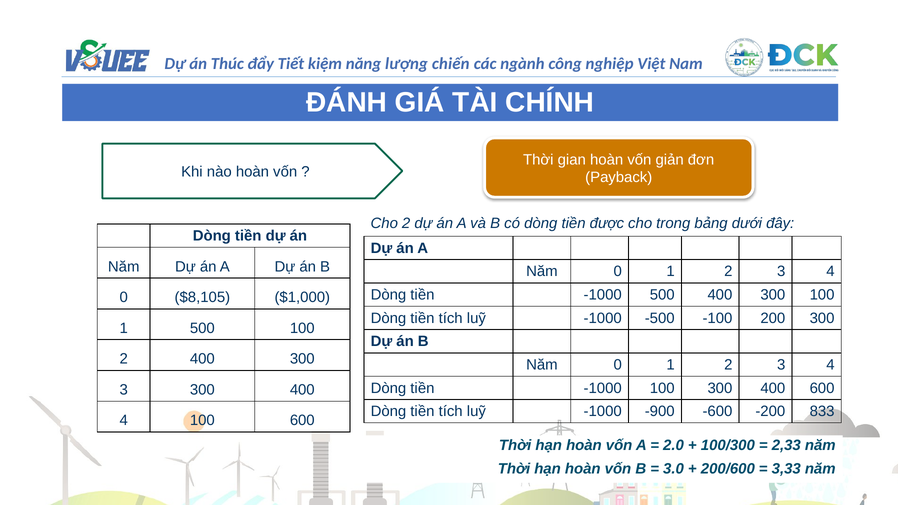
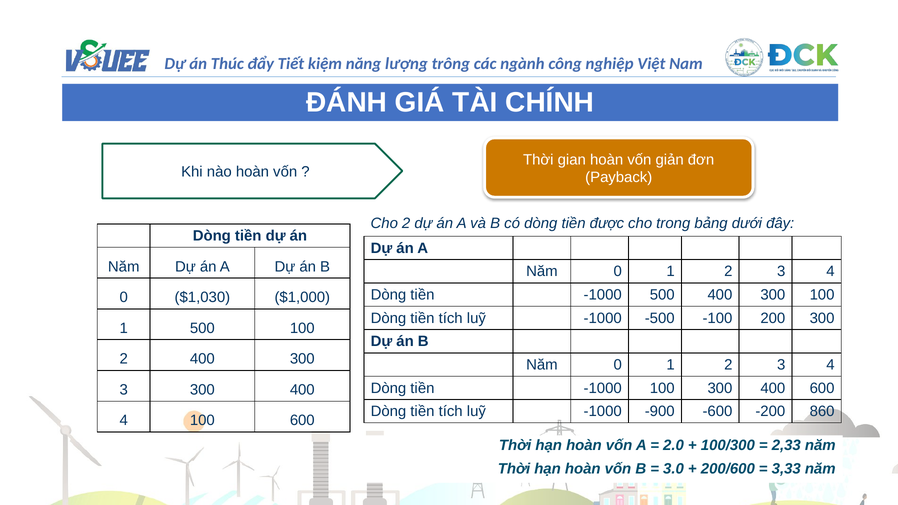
chiến: chiến -> trông
$8,105: $8,105 -> $1,030
833: 833 -> 860
